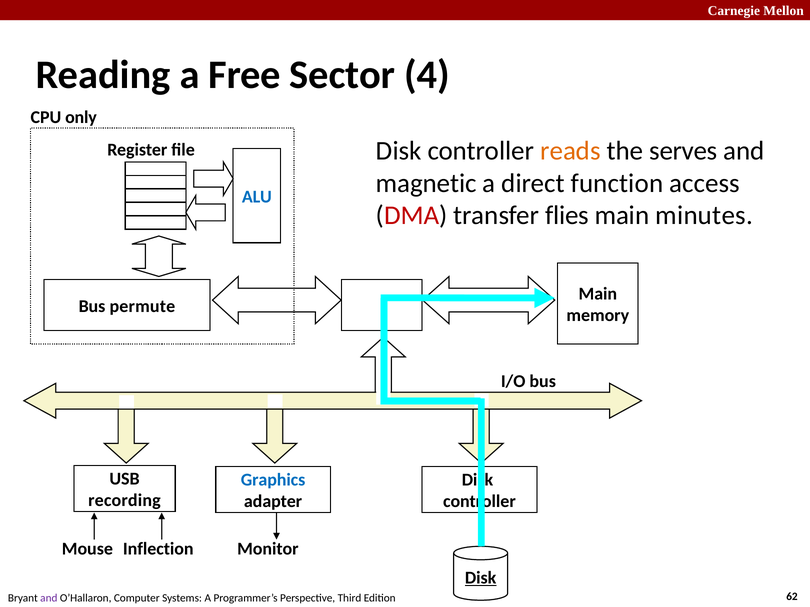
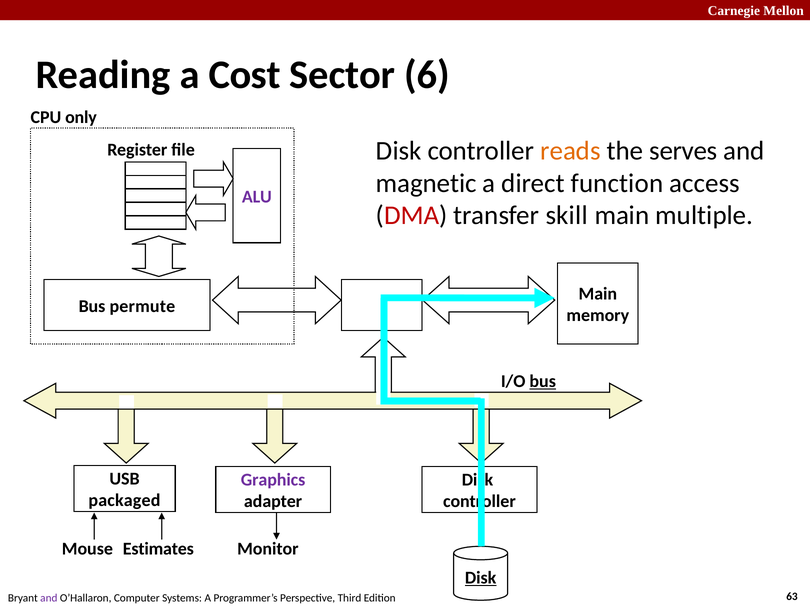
Free: Free -> Cost
4: 4 -> 6
ALU colour: blue -> purple
flies: flies -> skill
minutes: minutes -> multiple
bus at (543, 382) underline: none -> present
Graphics colour: blue -> purple
recording: recording -> packaged
Inflection: Inflection -> Estimates
62: 62 -> 63
